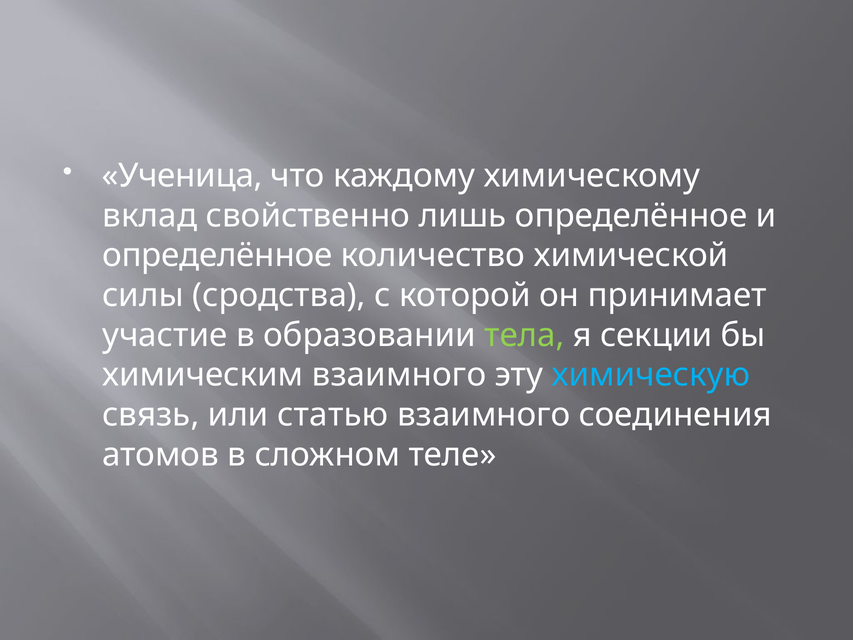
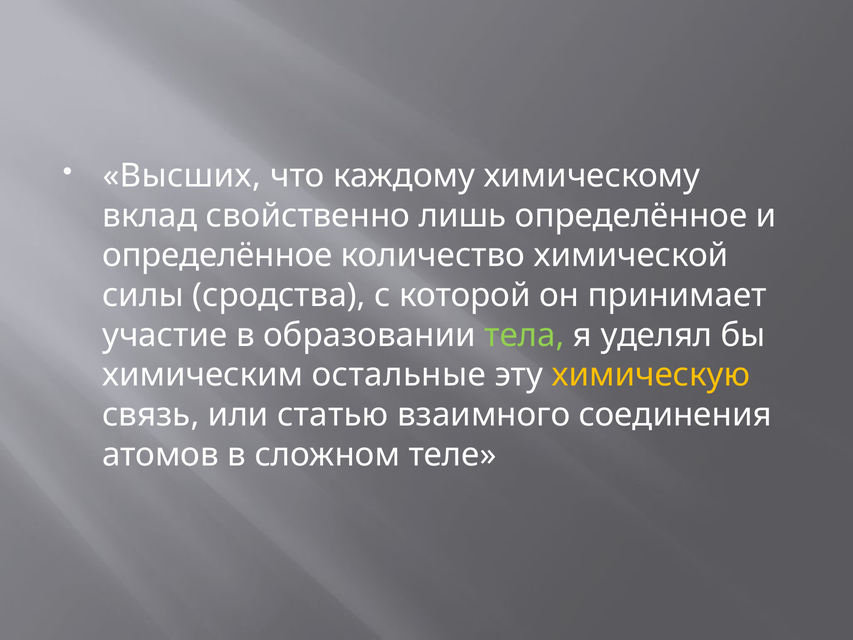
Ученица: Ученица -> Высших
секции: секции -> уделял
химическим взаимного: взаимного -> остальные
химическую colour: light blue -> yellow
